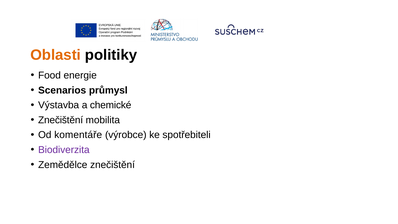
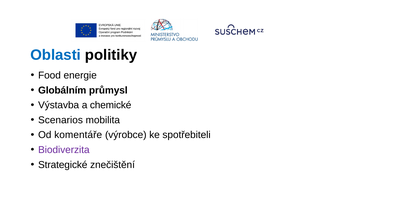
Oblasti colour: orange -> blue
Scenarios: Scenarios -> Globálním
Znečištění at (61, 120): Znečištění -> Scenarios
Zemědělce: Zemědělce -> Strategické
